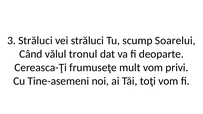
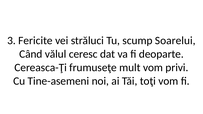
3 Străluci: Străluci -> Fericite
tronul: tronul -> ceresc
